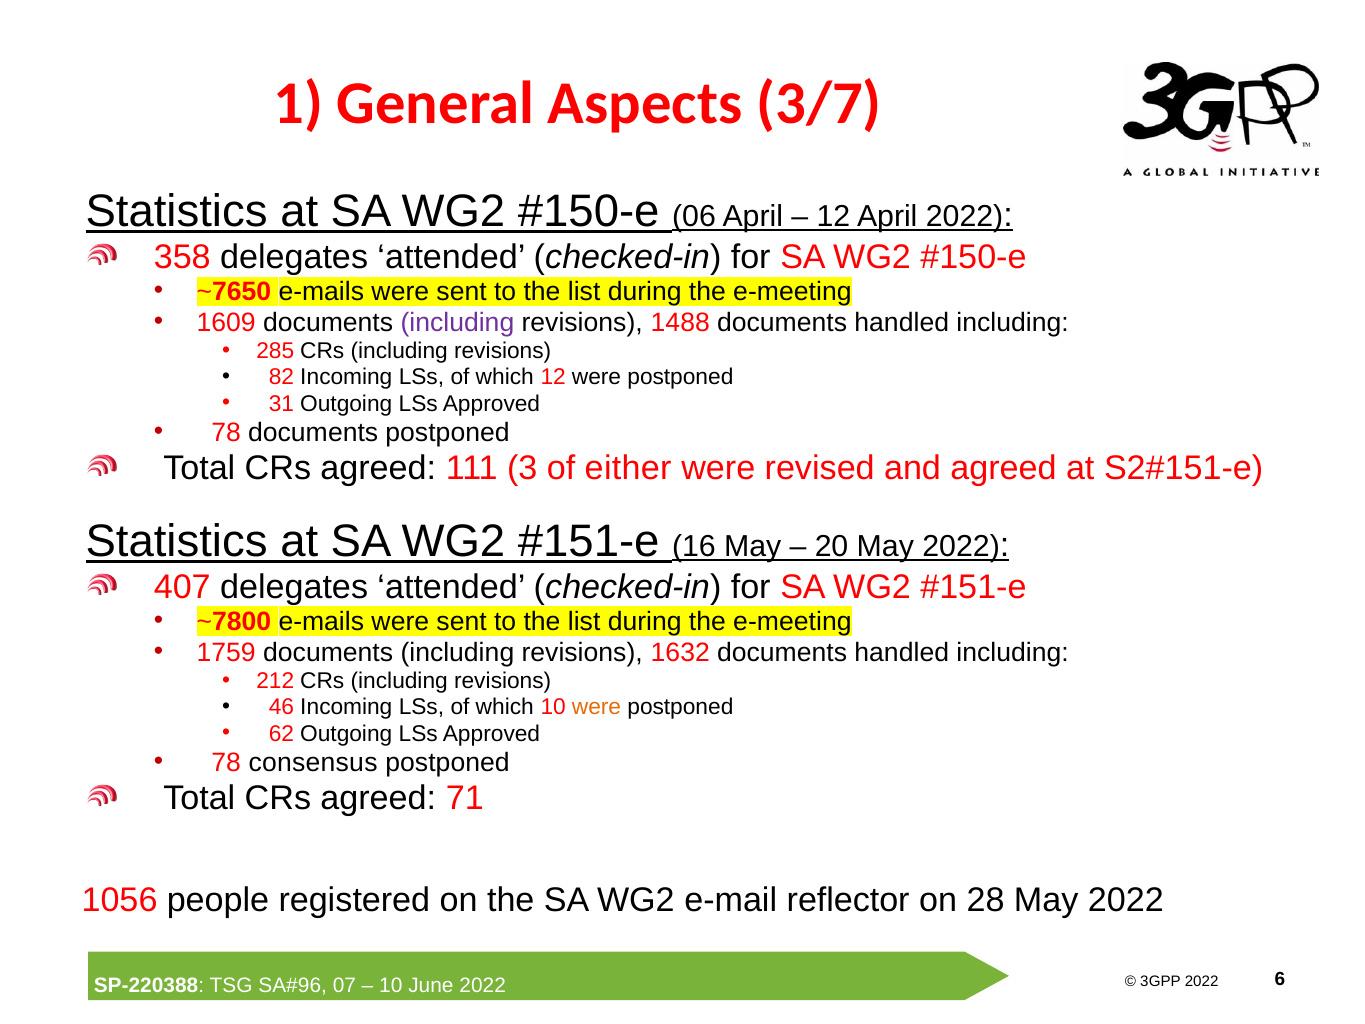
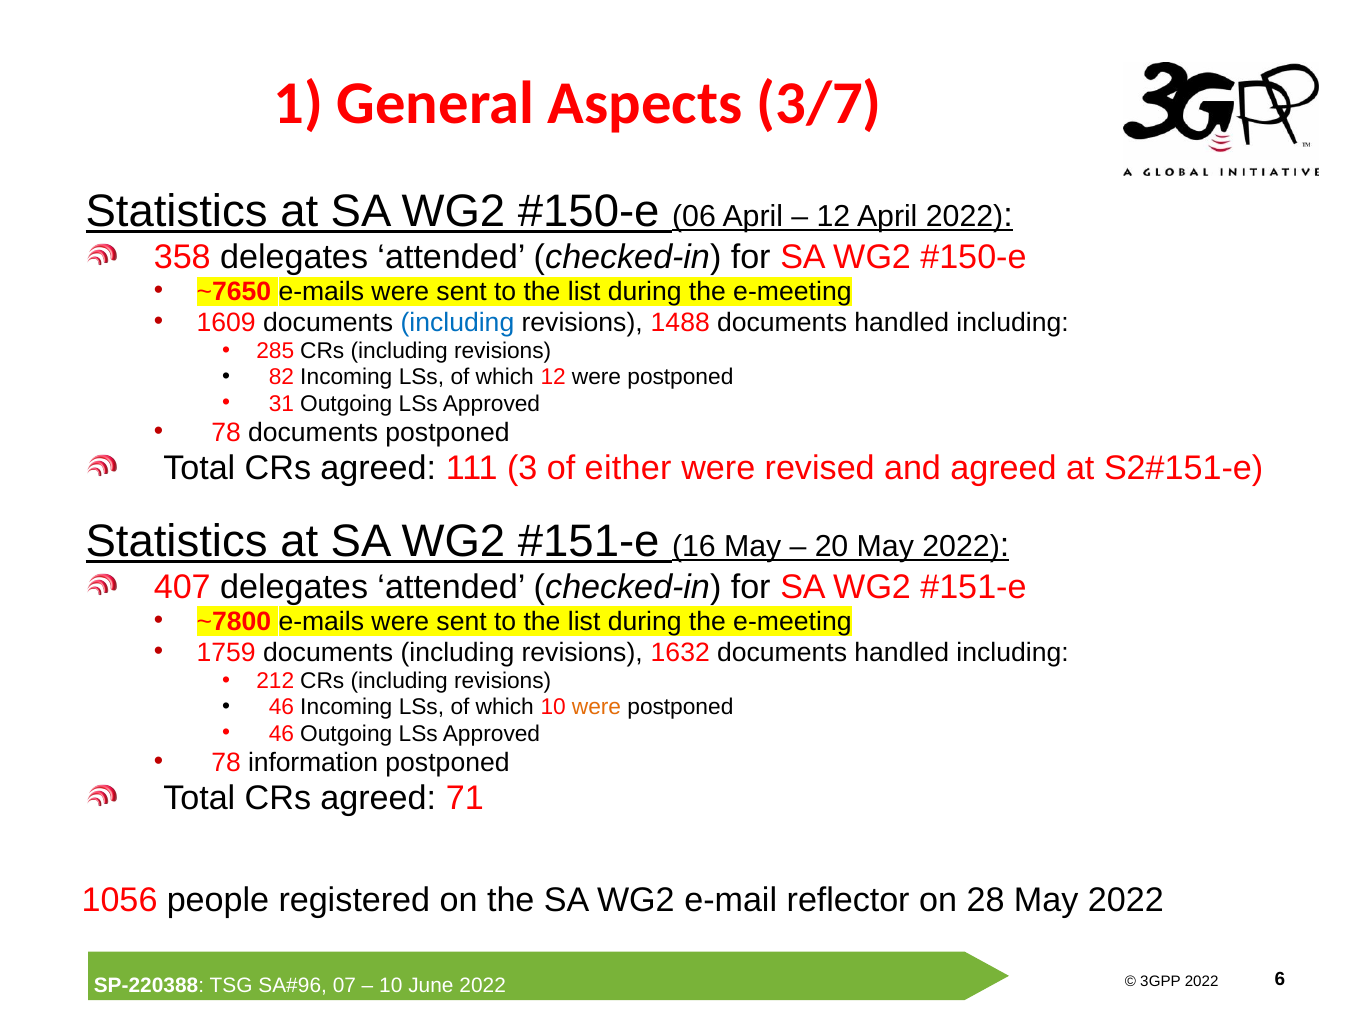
including at (457, 323) colour: purple -> blue
62 at (281, 734): 62 -> 46
consensus: consensus -> information
